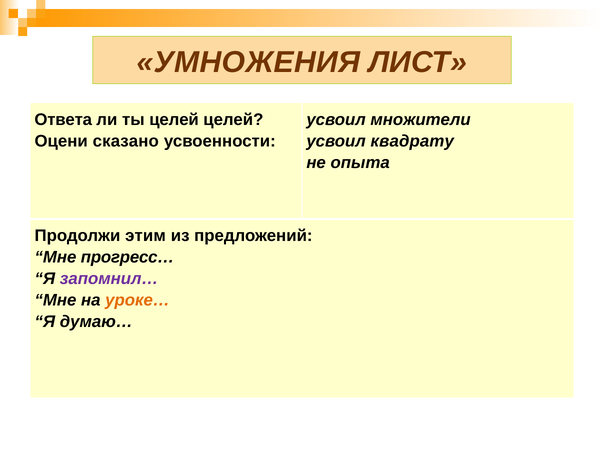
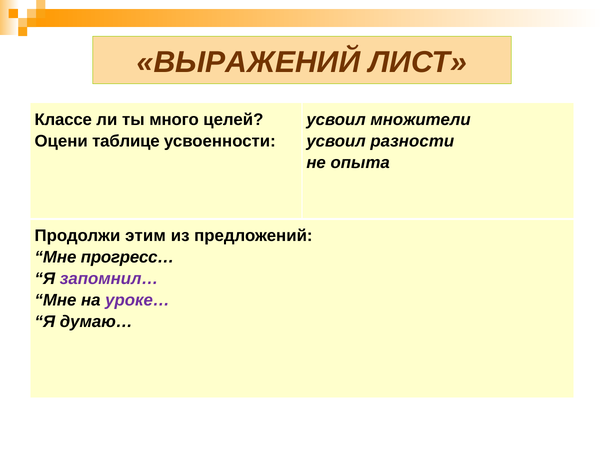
УМНОЖЕНИЯ: УМНОЖЕНИЯ -> ВЫРАЖЕНИЙ
Ответа: Ответа -> Классе
ты целей: целей -> много
сказано: сказано -> таблице
квадрату: квадрату -> разности
уроке… colour: orange -> purple
